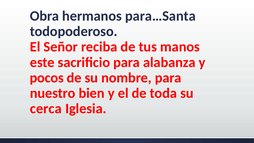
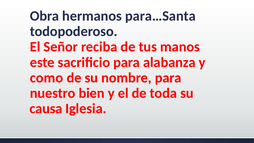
pocos: pocos -> como
cerca: cerca -> causa
